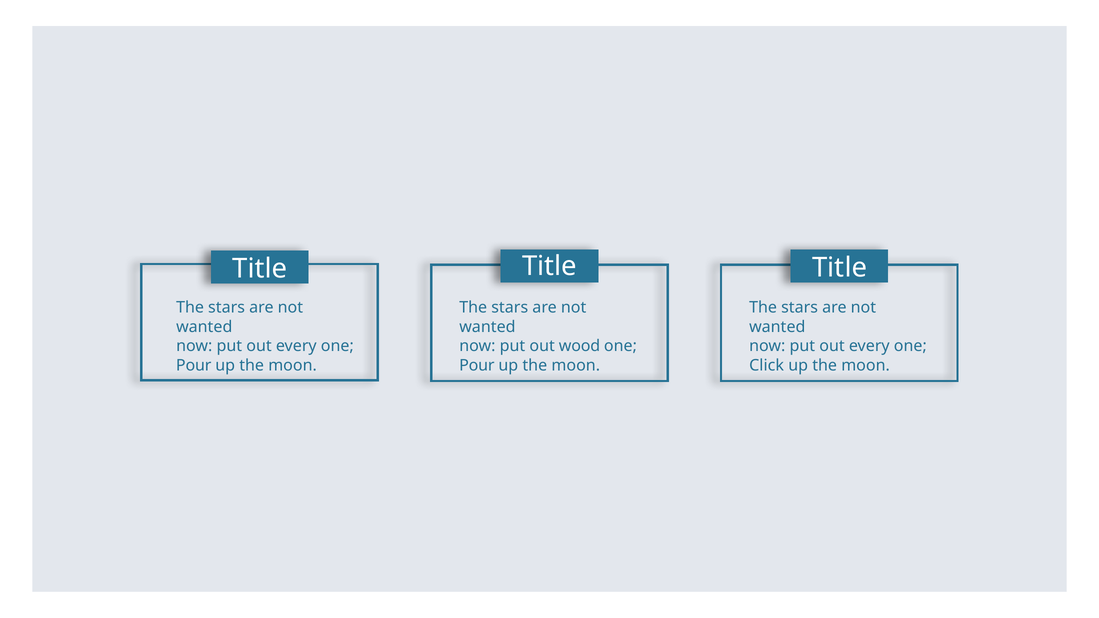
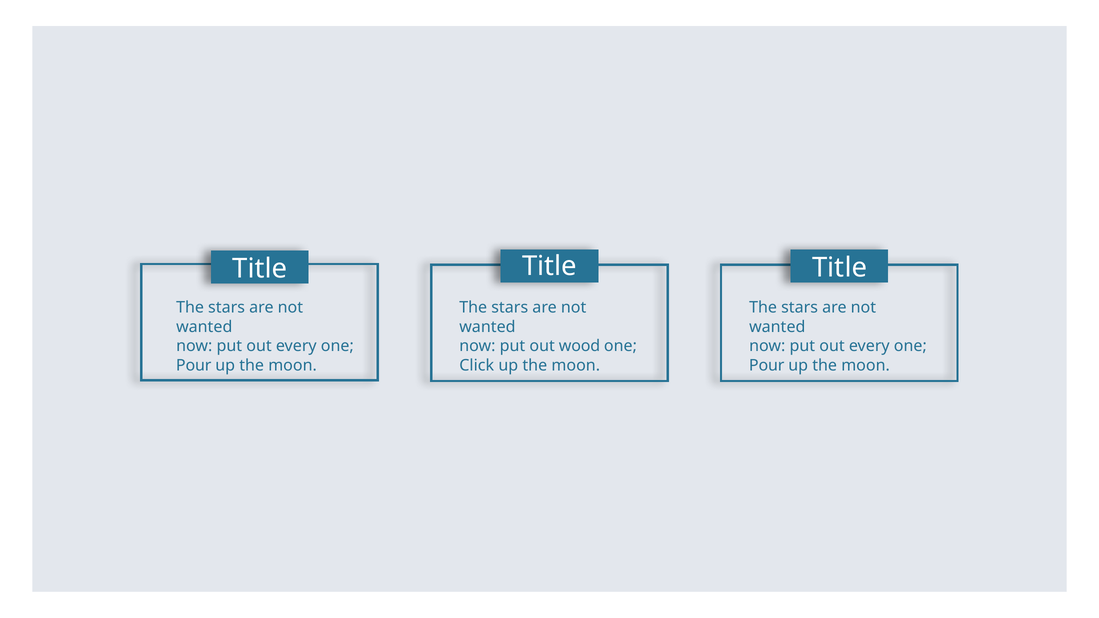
Pour at (477, 365): Pour -> Click
Click at (767, 365): Click -> Pour
